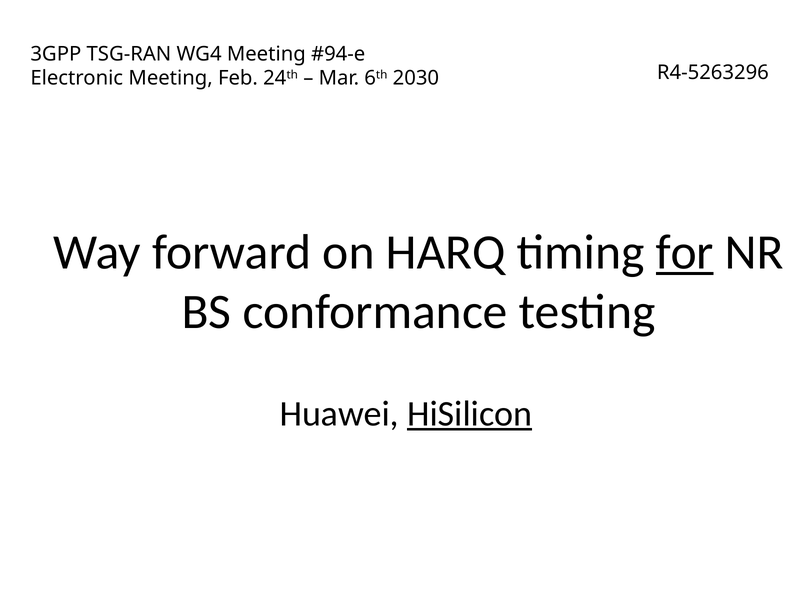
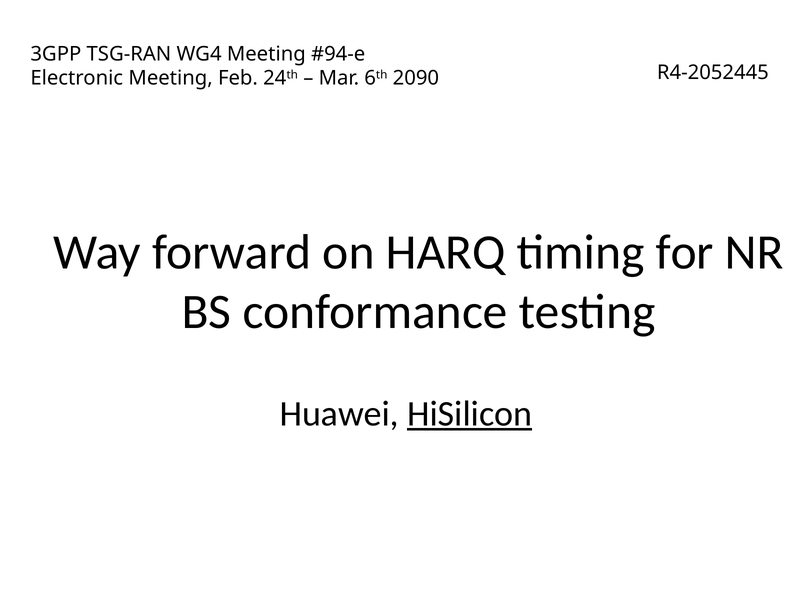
R4-5263296: R4-5263296 -> R4-2052445
2030: 2030 -> 2090
for underline: present -> none
